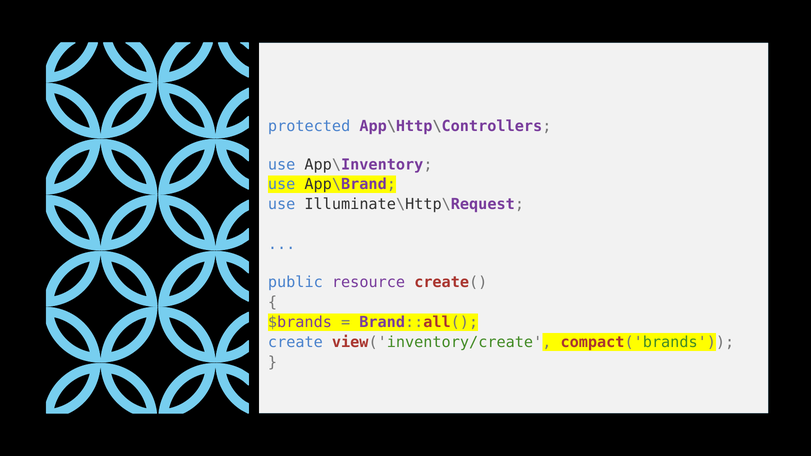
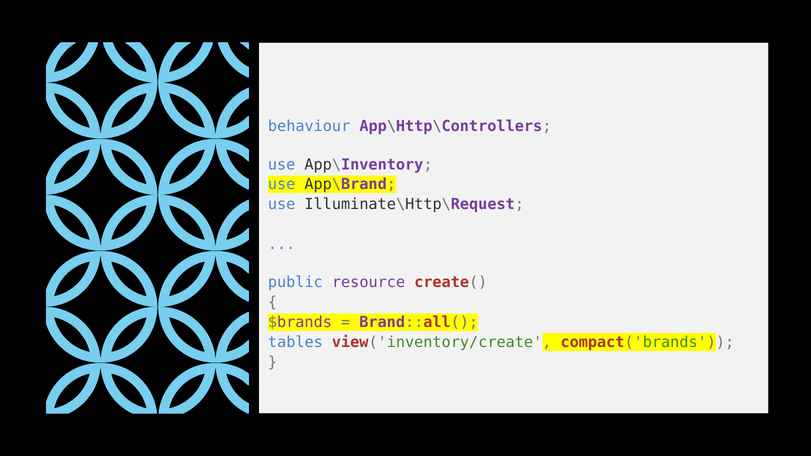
protected: protected -> behaviour
create: create -> tables
